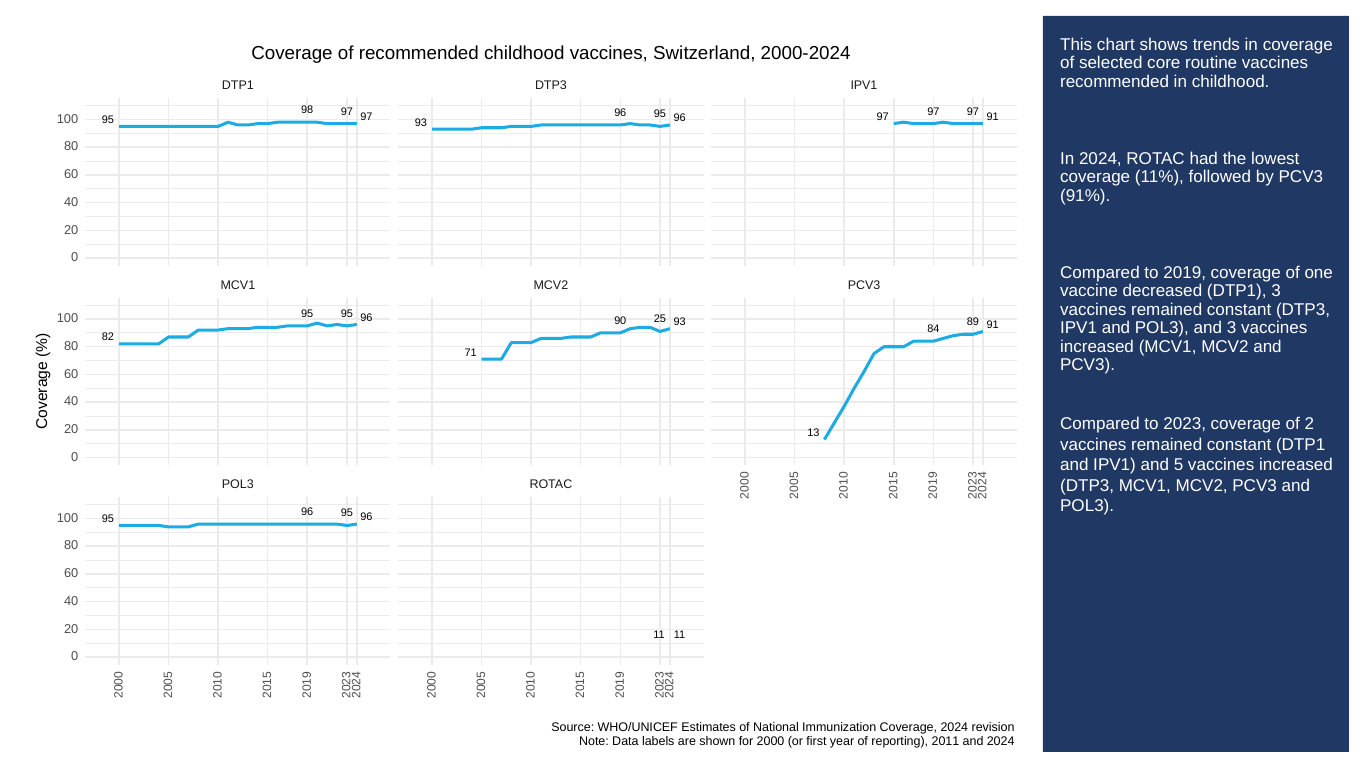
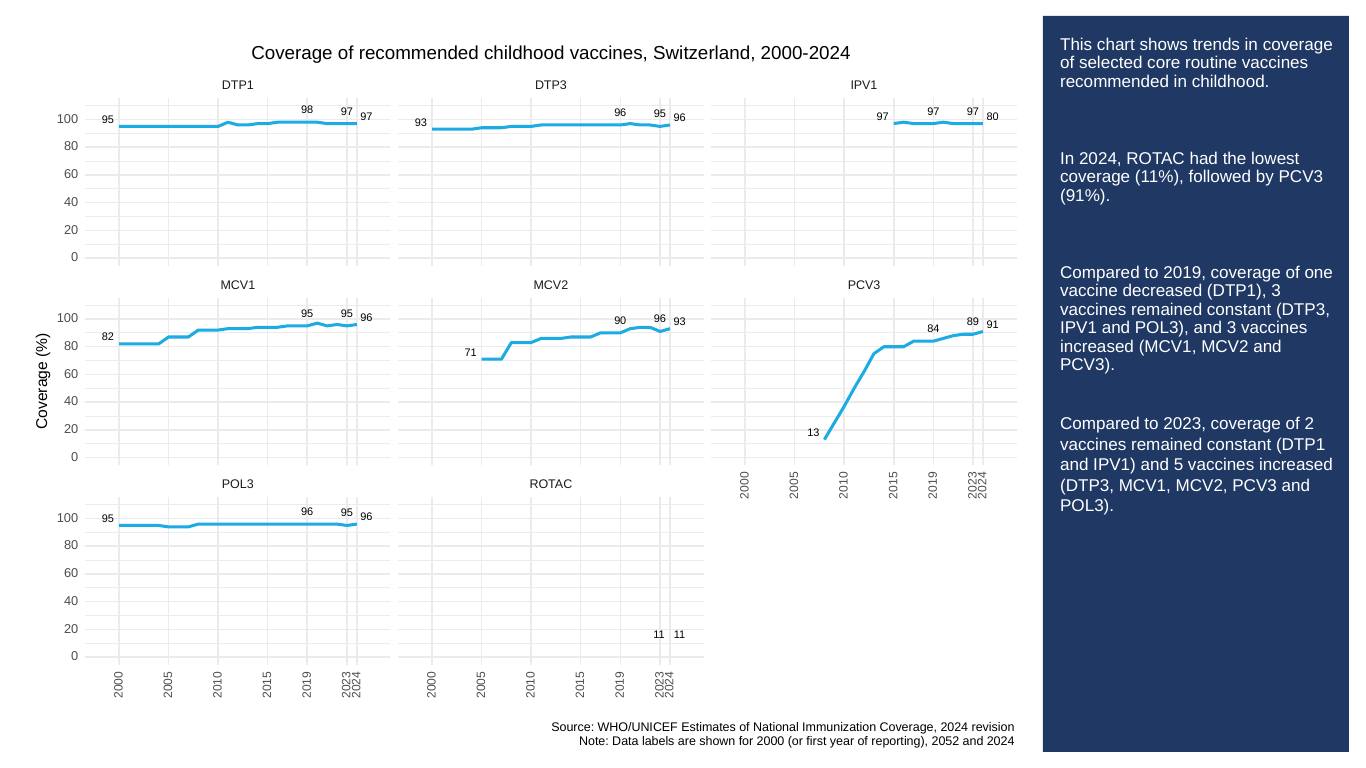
97 91: 91 -> 80
90 25: 25 -> 96
2011: 2011 -> 2052
